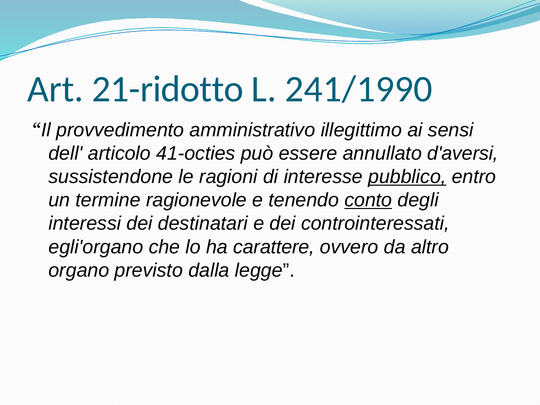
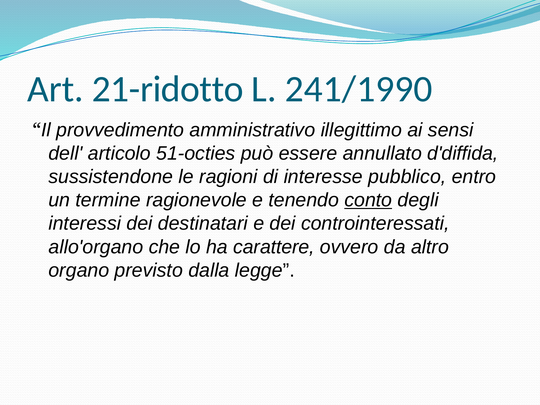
41-octies: 41-octies -> 51-octies
d'aversi: d'aversi -> d'diffida
pubblico underline: present -> none
egli'organo: egli'organo -> allo'organo
